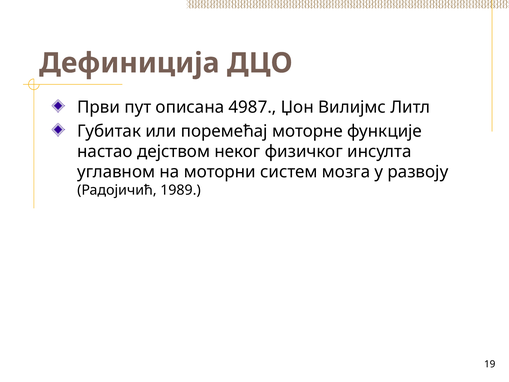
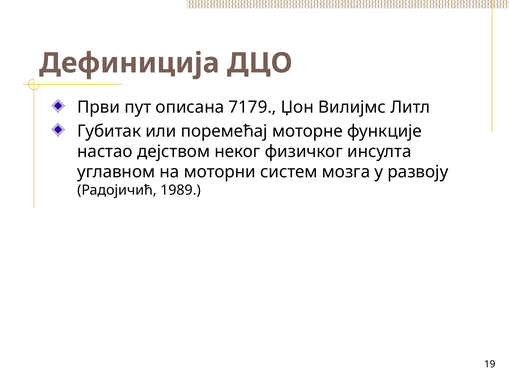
4987: 4987 -> 7179
